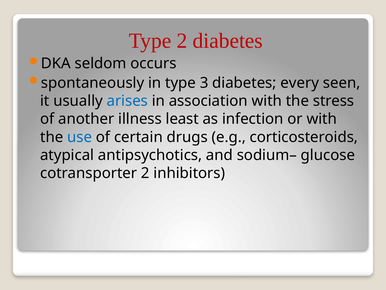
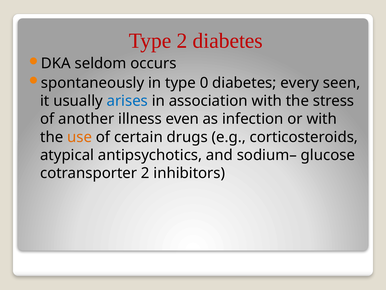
3: 3 -> 0
least: least -> even
use colour: blue -> orange
